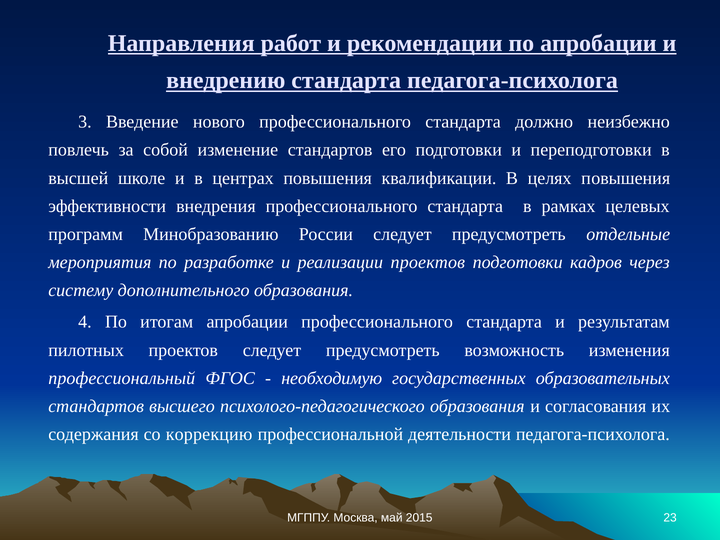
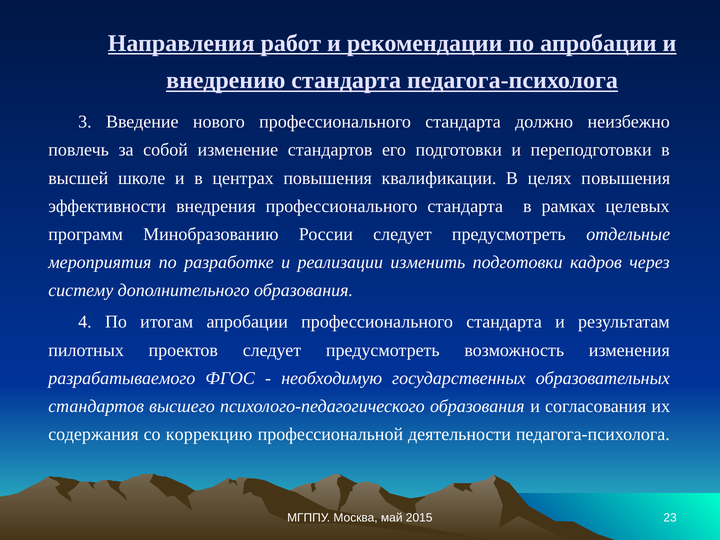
реализации проектов: проектов -> изменить
профессиональный: профессиональный -> разрабатываемого
